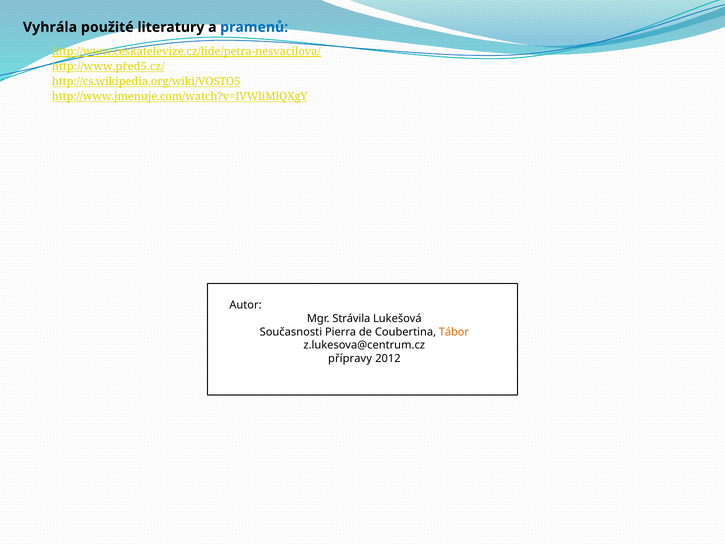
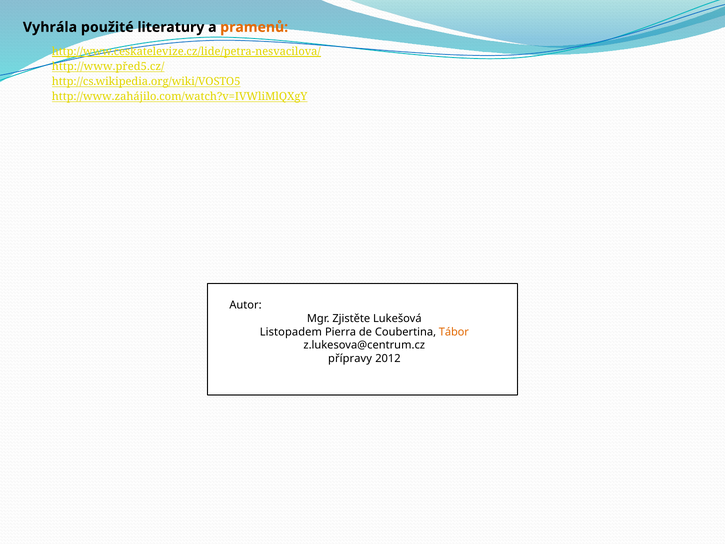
pramenů colour: blue -> orange
http://www.jmenuje.com/watch?v=IVWliMlQXgY: http://www.jmenuje.com/watch?v=IVWliMlQXgY -> http://www.zahájilo.com/watch?v=IVWliMlQXgY
Strávila: Strávila -> Zjistěte
Současnosti: Současnosti -> Listopadem
